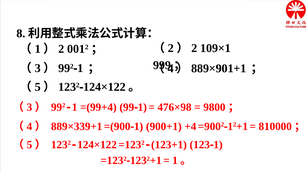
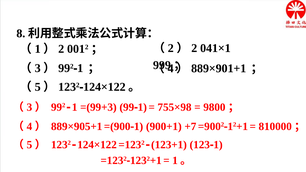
109×1: 109×1 -> 041×1
=(99+4: =(99+4 -> =(99+3
476×98: 476×98 -> 755×98
889×339+1: 889×339+1 -> 889×905+1
+4: +4 -> +7
